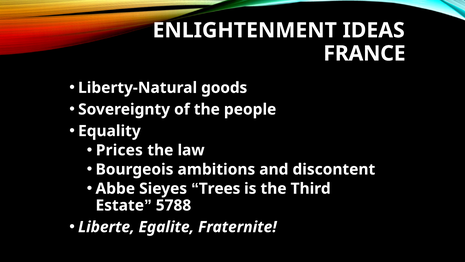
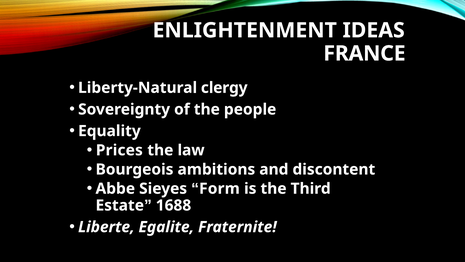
goods: goods -> clergy
Trees: Trees -> Form
5788: 5788 -> 1688
